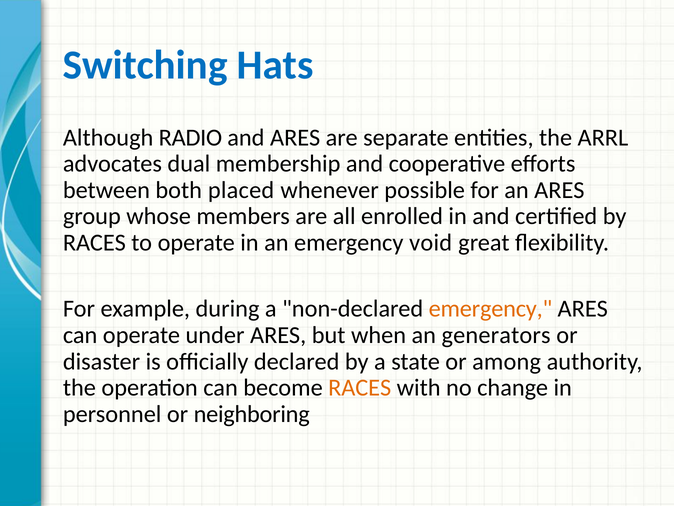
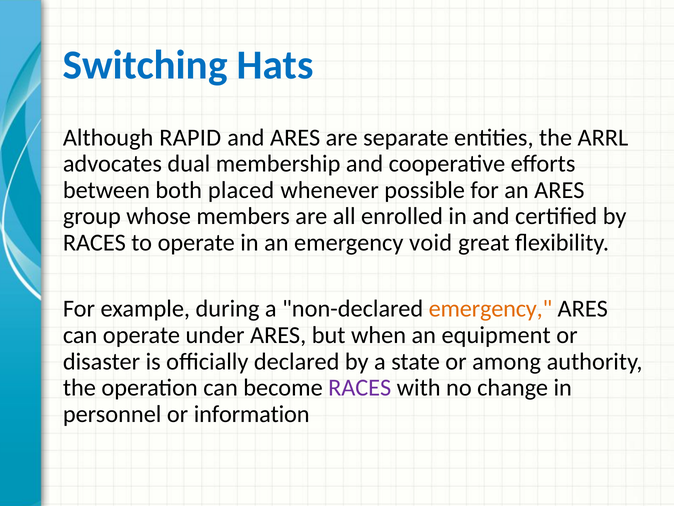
RADIO: RADIO -> RAPID
generators: generators -> equipment
RACES at (360, 387) colour: orange -> purple
neighboring: neighboring -> information
